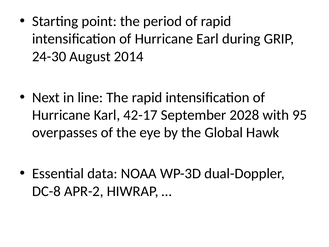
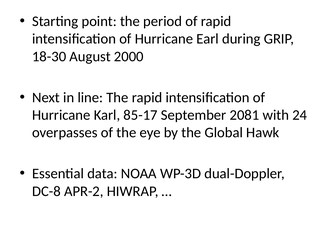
24-30: 24-30 -> 18-30
2014: 2014 -> 2000
42-17: 42-17 -> 85-17
2028: 2028 -> 2081
95: 95 -> 24
